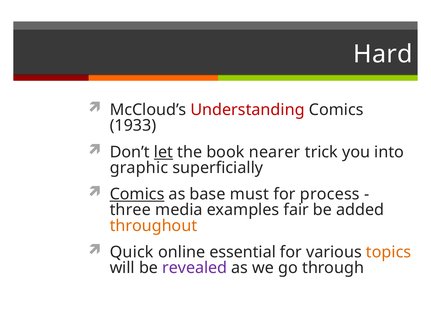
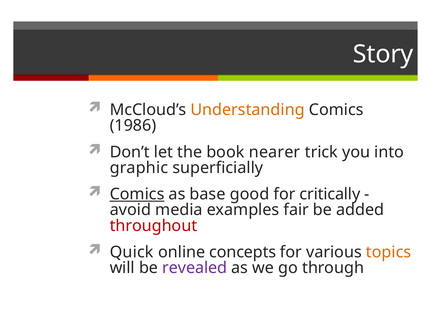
Hard: Hard -> Story
Understanding colour: red -> orange
1933: 1933 -> 1986
let underline: present -> none
must: must -> good
process: process -> critically
three: three -> avoid
throughout colour: orange -> red
essential: essential -> concepts
